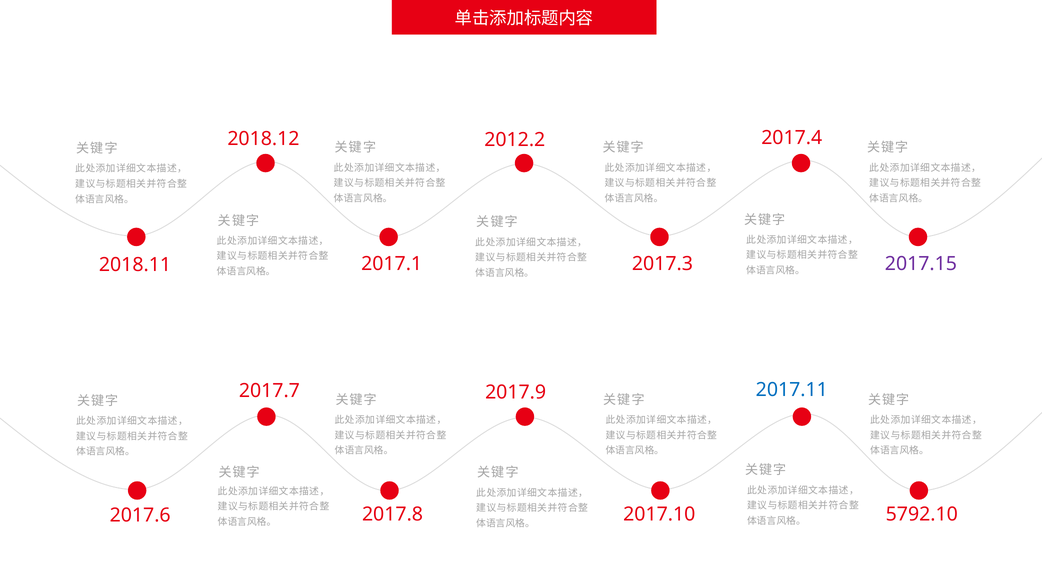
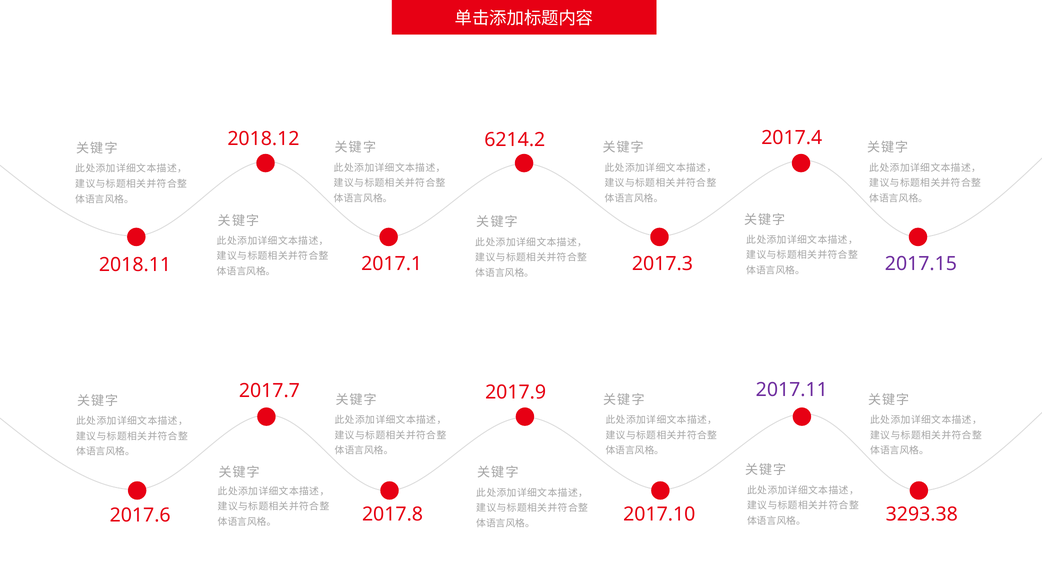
2012.2: 2012.2 -> 6214.2
2017.11 colour: blue -> purple
5792.10: 5792.10 -> 3293.38
